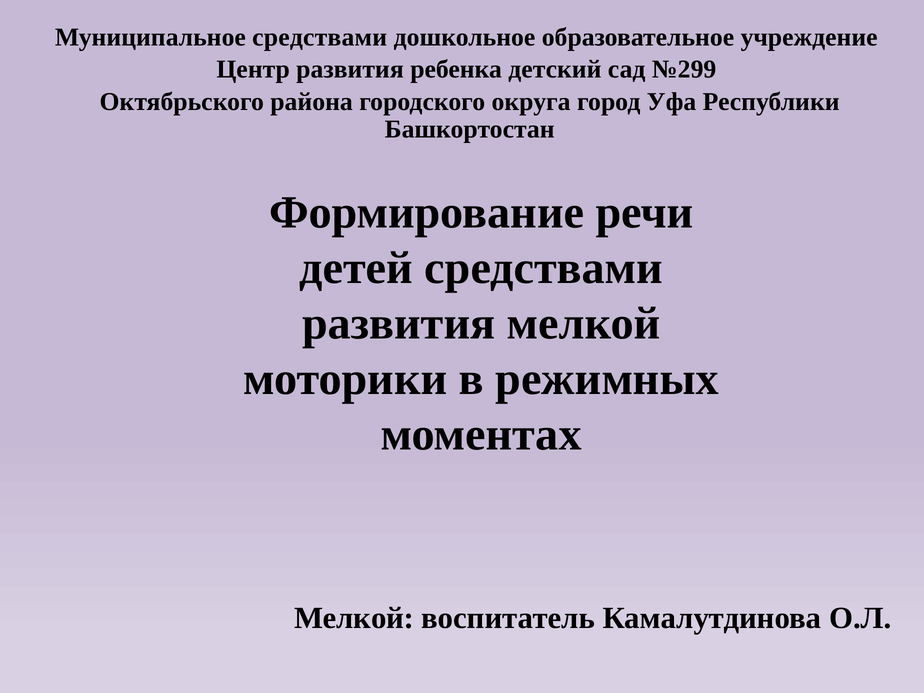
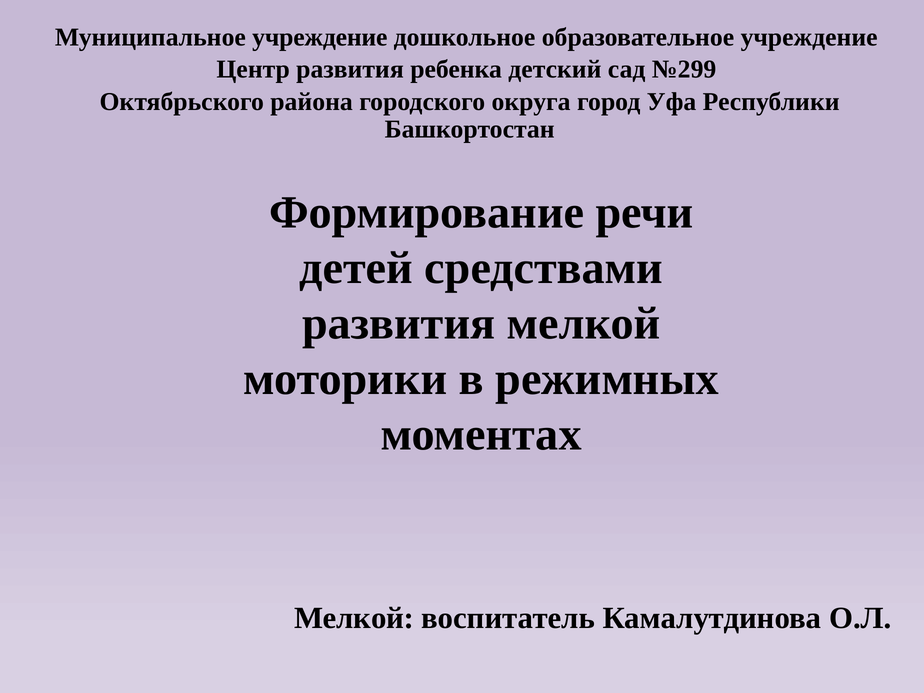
Муниципальное средствами: средствами -> учреждение
